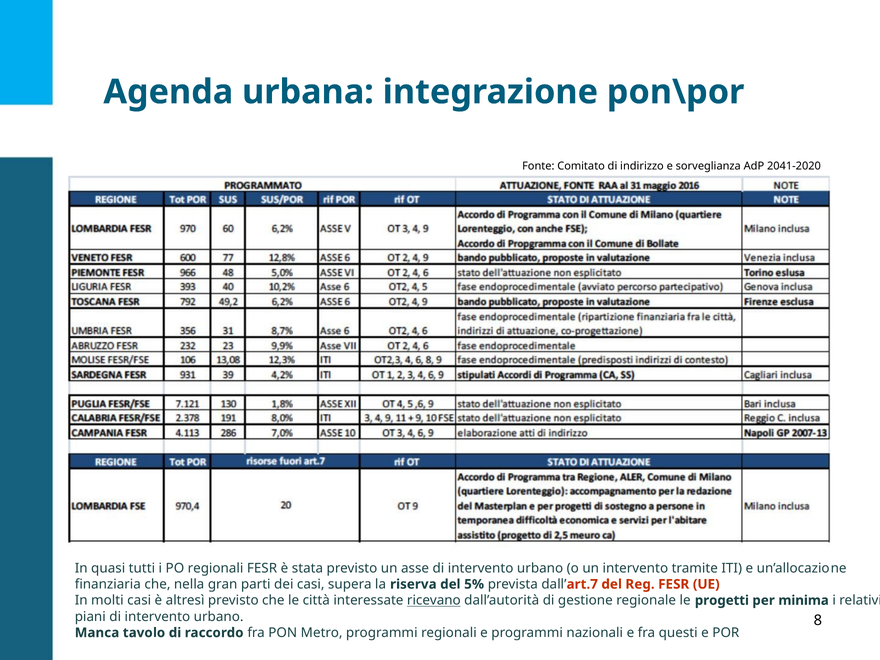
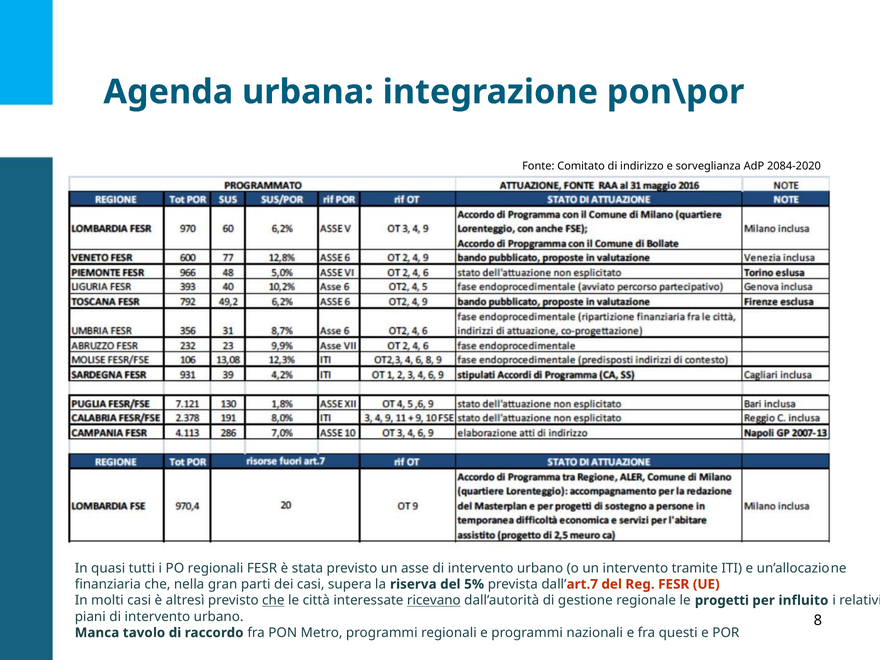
2041-2020: 2041-2020 -> 2084-2020
che at (273, 600) underline: none -> present
minima: minima -> influito
